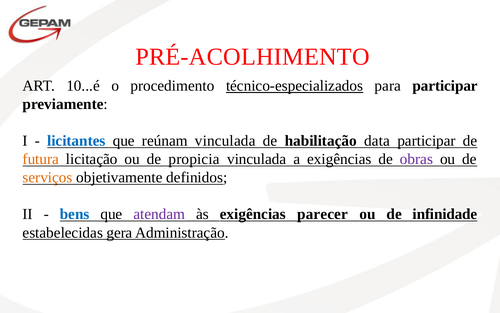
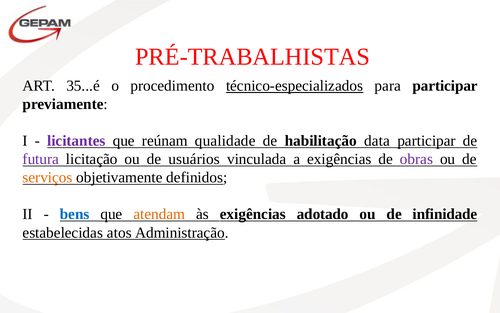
PRÉ-ACOLHIMENTO: PRÉ-ACOLHIMENTO -> PRÉ-TRABALHISTAS
10...é: 10...é -> 35...é
licitantes colour: blue -> purple
reúnam vinculada: vinculada -> qualidade
futura colour: orange -> purple
propicia: propicia -> usuários
atendam colour: purple -> orange
parecer: parecer -> adotado
gera: gera -> atos
